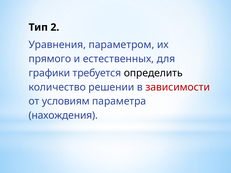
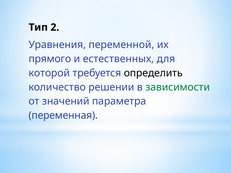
параметром: параметром -> переменной
графики: графики -> которой
зависимости colour: red -> green
условиям: условиям -> значений
нахождения: нахождения -> переменная
